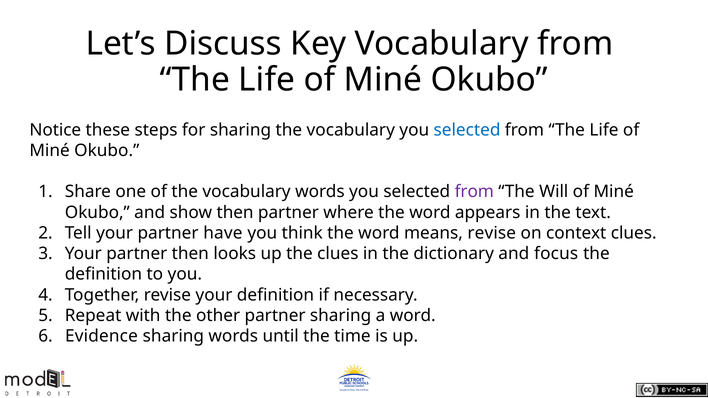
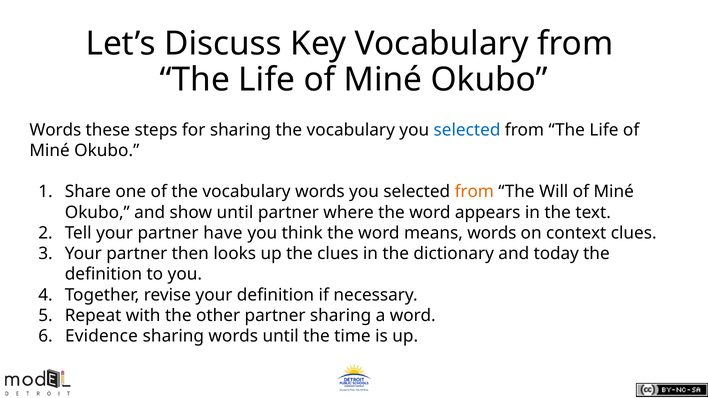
Notice at (55, 130): Notice -> Words
from at (474, 192) colour: purple -> orange
show then: then -> until
means revise: revise -> words
focus: focus -> today
